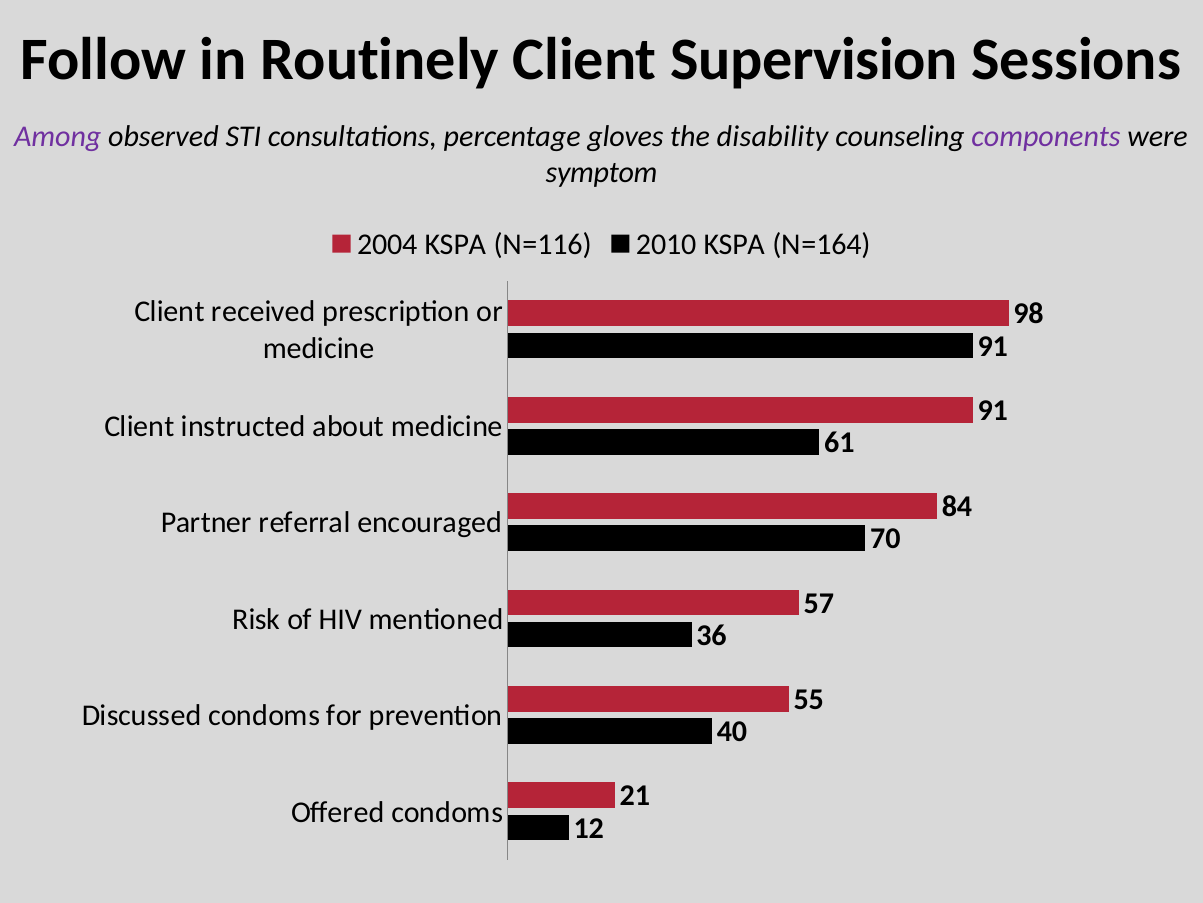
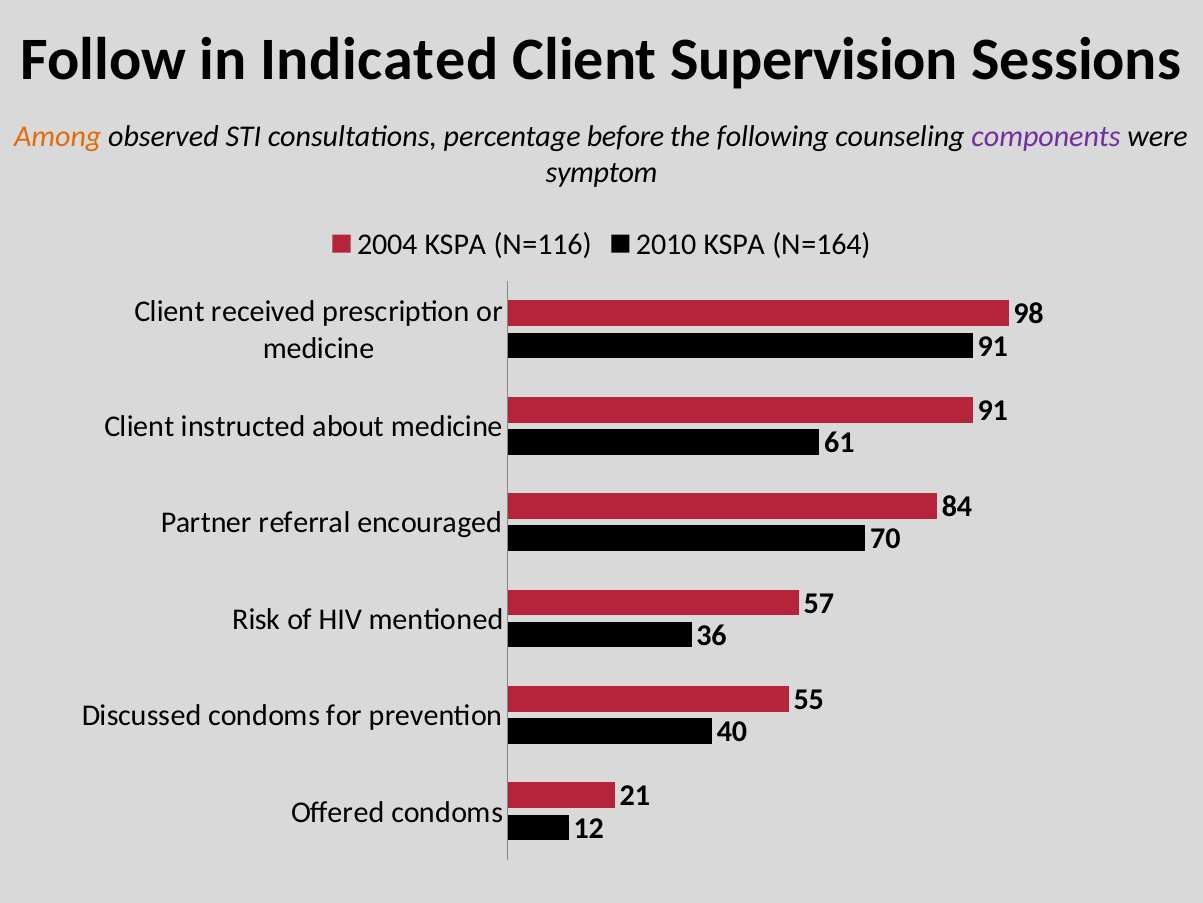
Routinely: Routinely -> Indicated
Among colour: purple -> orange
gloves: gloves -> before
disability: disability -> following
